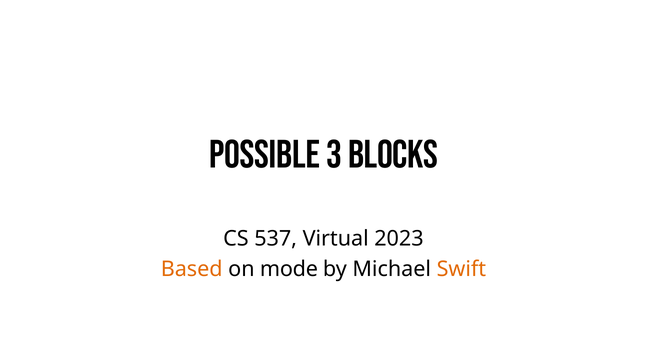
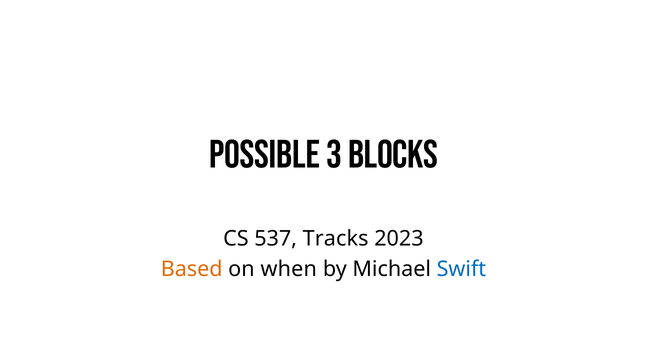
Virtual: Virtual -> Tracks
mode: mode -> when
Swift colour: orange -> blue
